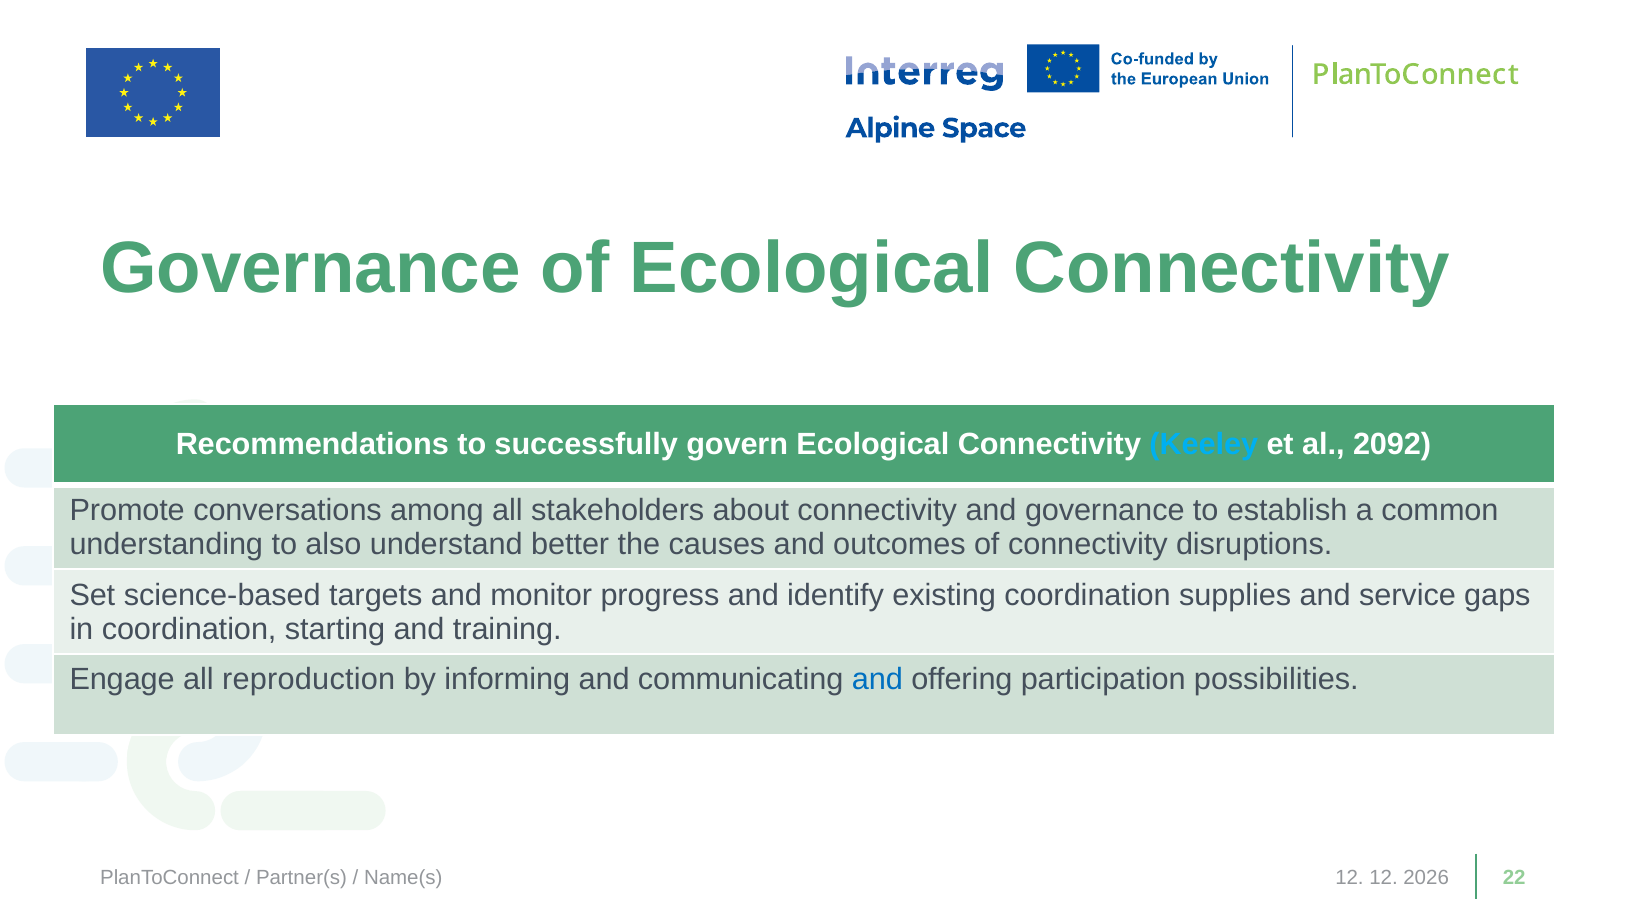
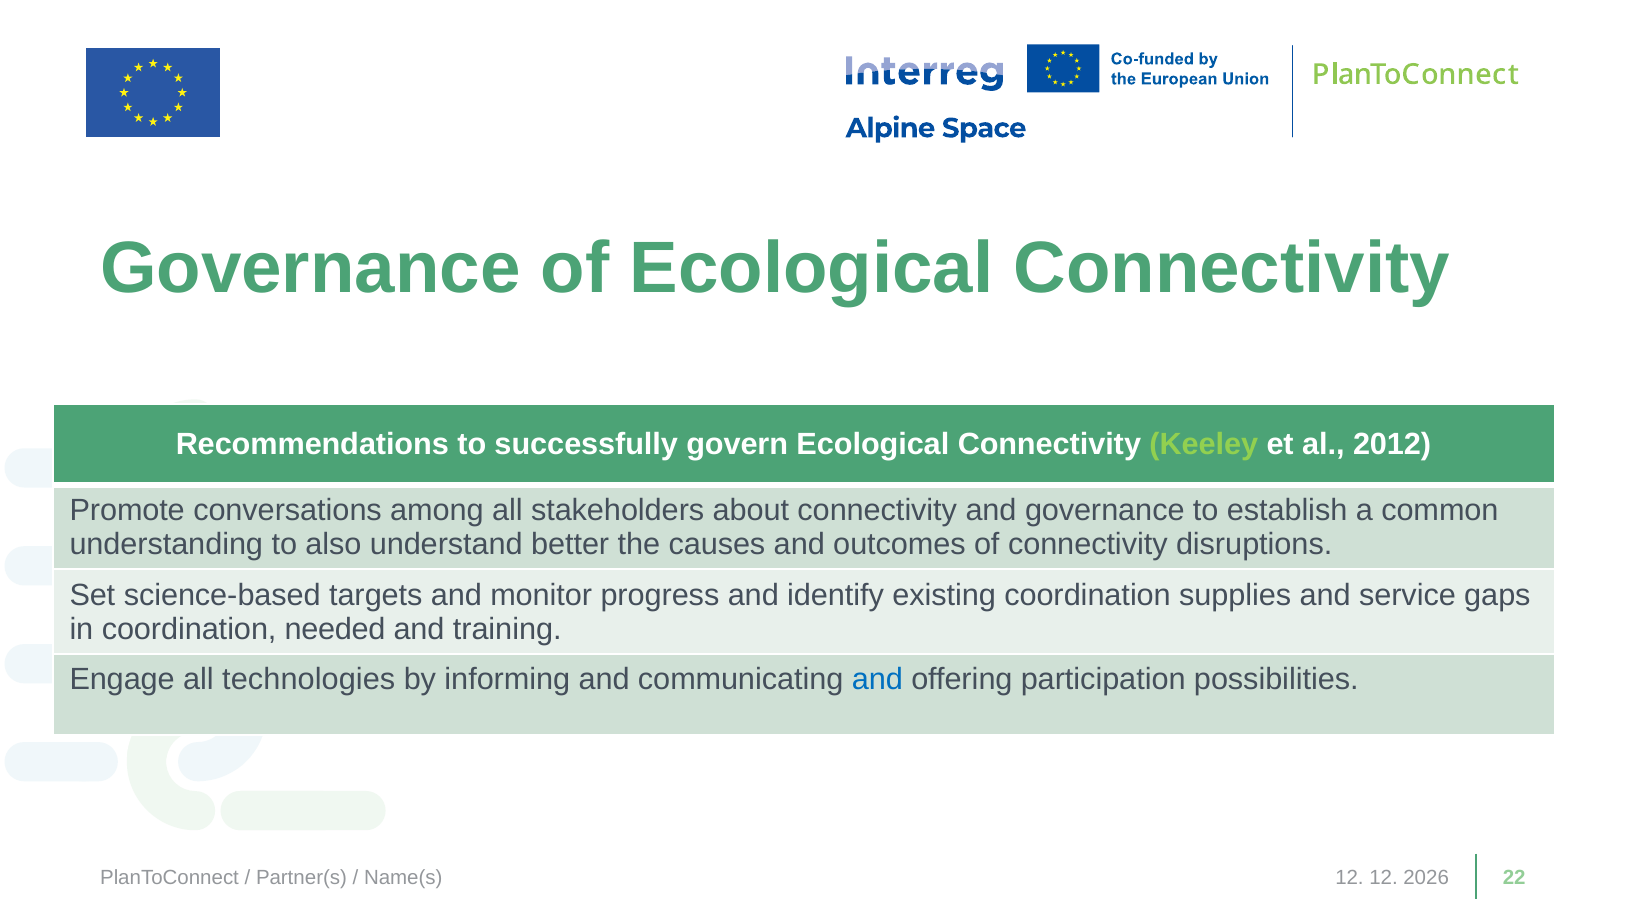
Keeley colour: light blue -> light green
2092: 2092 -> 2012
starting: starting -> needed
reproduction: reproduction -> technologies
